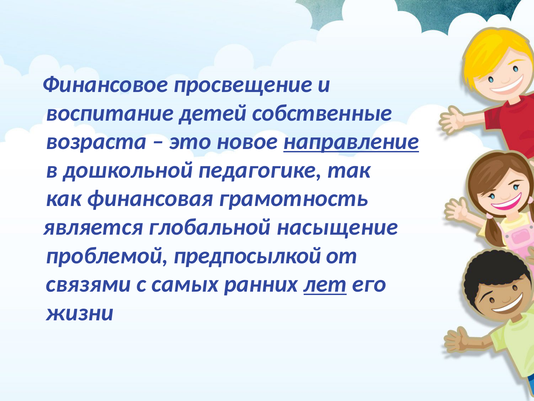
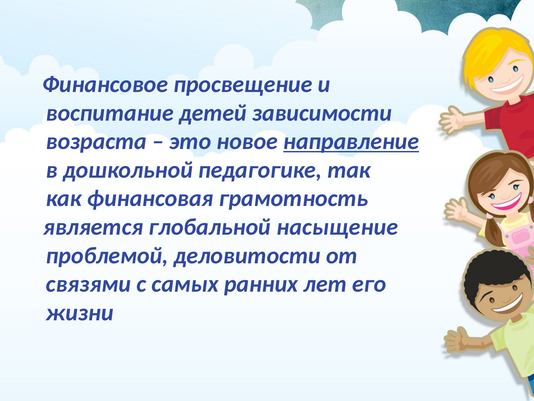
собственные: собственные -> зависимости
предпосылкой: предпосылкой -> деловитости
лет underline: present -> none
